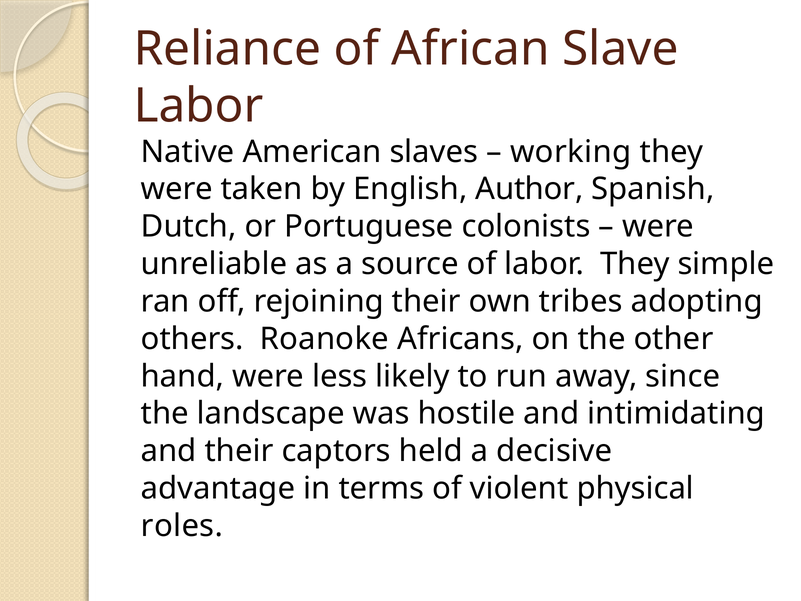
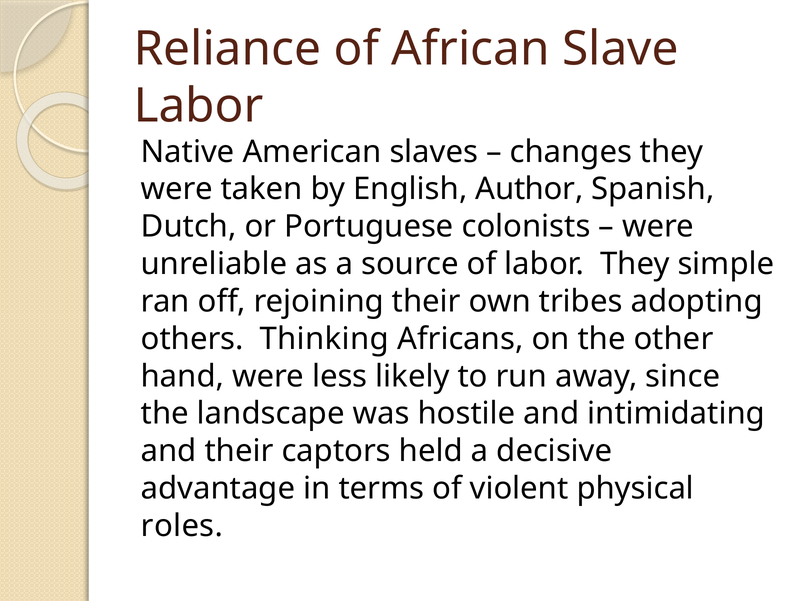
working: working -> changes
Roanoke: Roanoke -> Thinking
